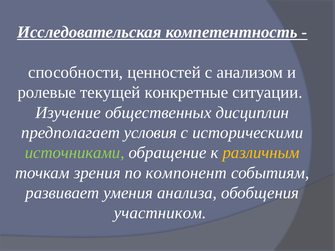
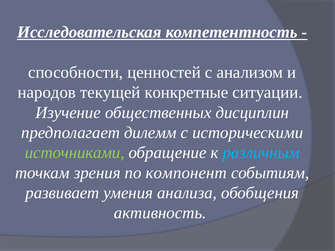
ролевые: ролевые -> народов
условия: условия -> дилемм
различным colour: yellow -> light blue
участником: участником -> активность
